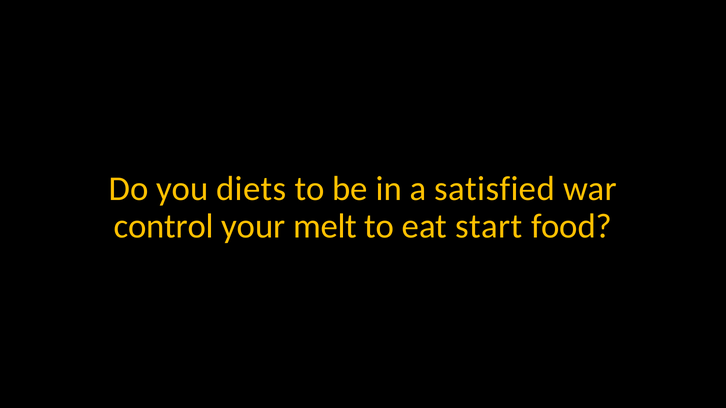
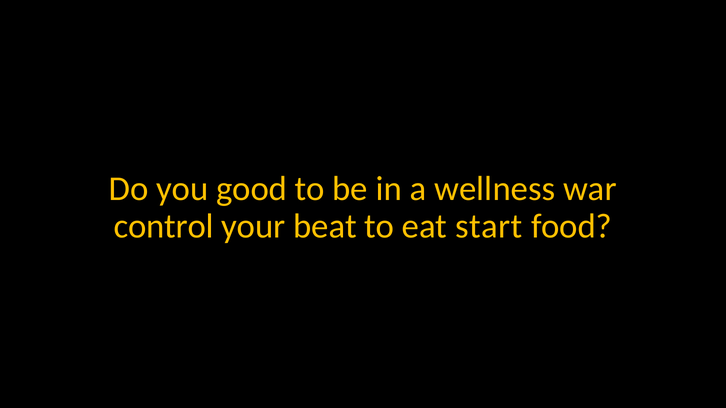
diets: diets -> good
satisfied: satisfied -> wellness
melt: melt -> beat
